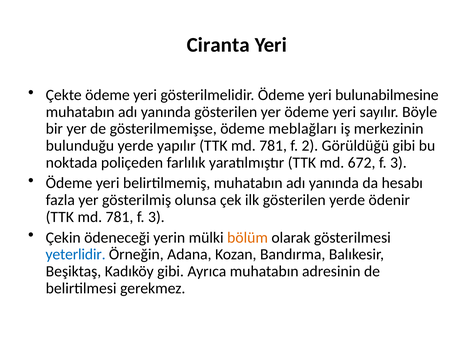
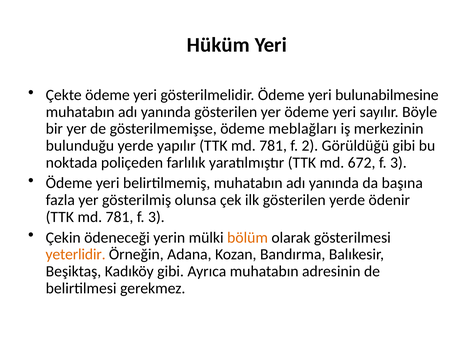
Ciranta: Ciranta -> Hüküm
hesabı: hesabı -> başına
yeterlidir colour: blue -> orange
